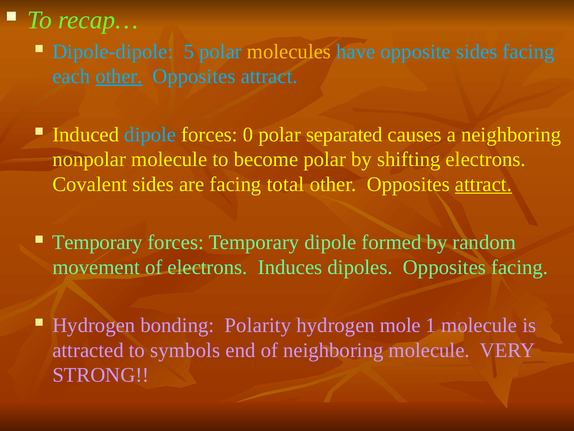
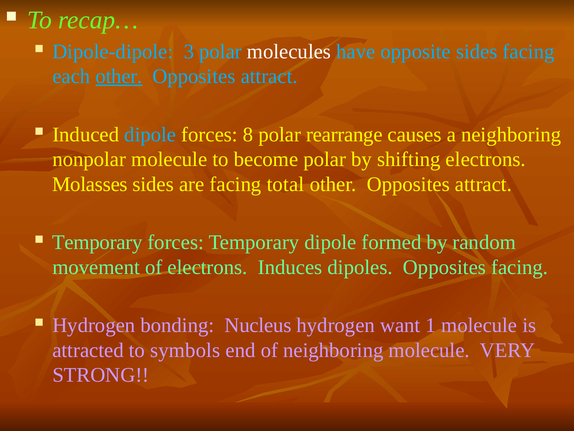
5: 5 -> 3
molecules colour: yellow -> white
0: 0 -> 8
separated: separated -> rearrange
Covalent: Covalent -> Molasses
attract at (483, 184) underline: present -> none
Polarity: Polarity -> Nucleus
mole: mole -> want
